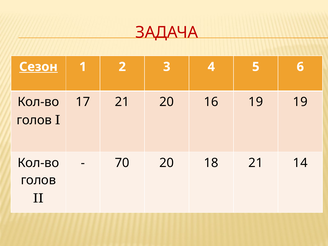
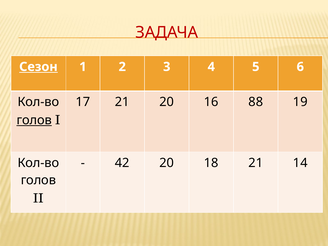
16 19: 19 -> 88
голов at (34, 120) underline: none -> present
70: 70 -> 42
